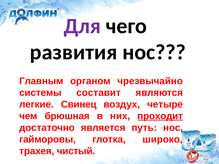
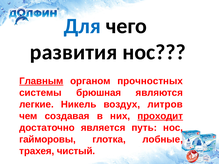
Для colour: purple -> blue
Главным underline: none -> present
чрезвычайно: чрезвычайно -> прочностных
составит: составит -> брюшная
Свинец: Свинец -> Никель
четыре: четыре -> литров
брюшная: брюшная -> создавая
широко: широко -> лобные
